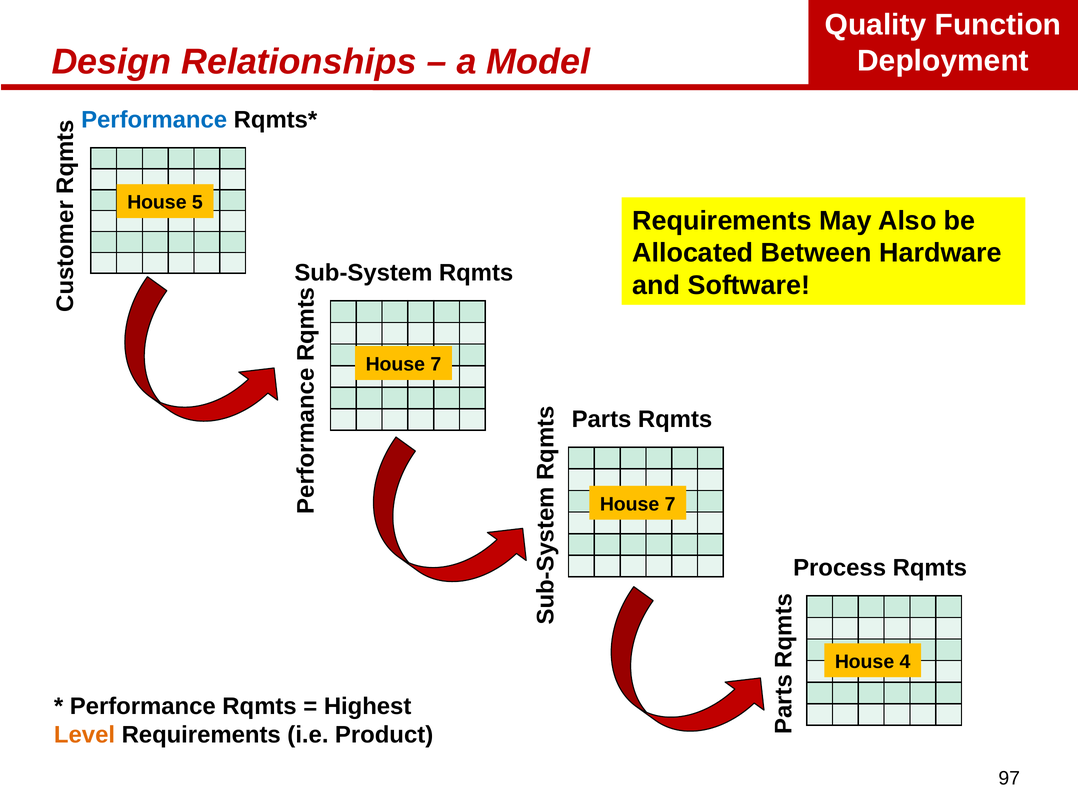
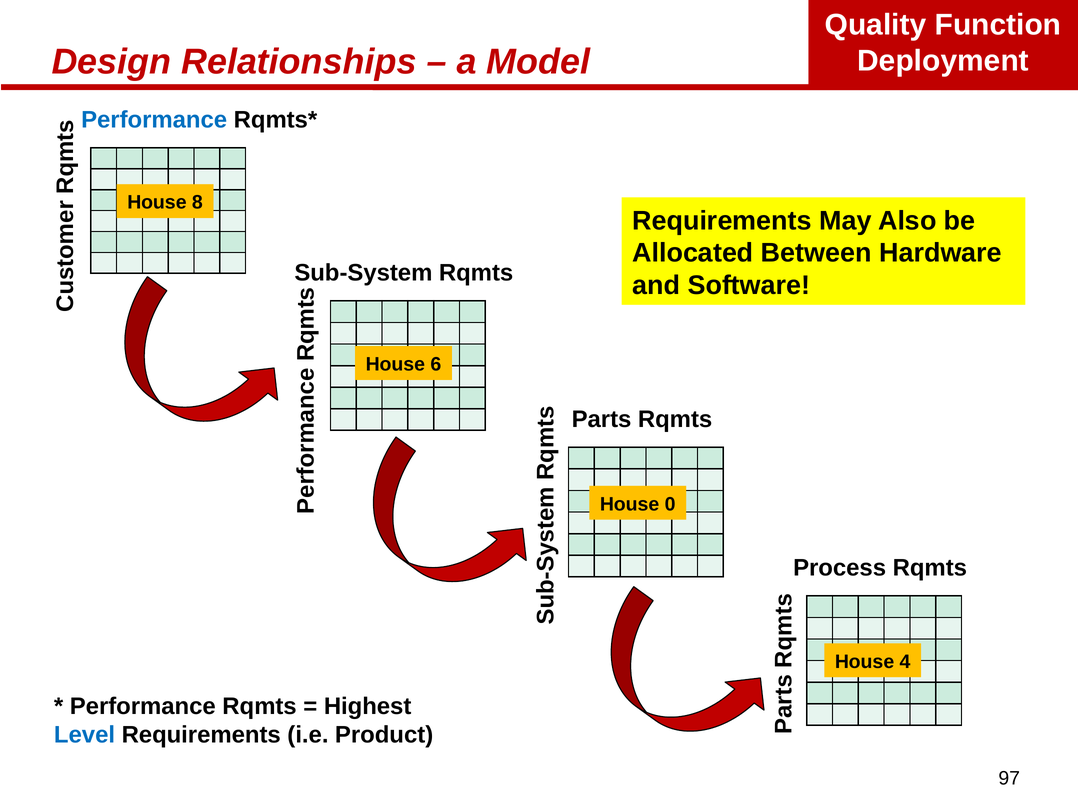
5: 5 -> 8
7 at (436, 365): 7 -> 6
7 at (670, 504): 7 -> 0
Level colour: orange -> blue
